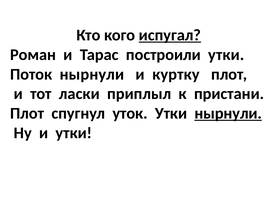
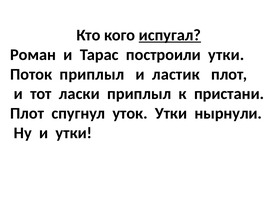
Поток нырнули: нырнули -> приплыл
куртку: куртку -> ластик
нырнули at (228, 113) underline: present -> none
